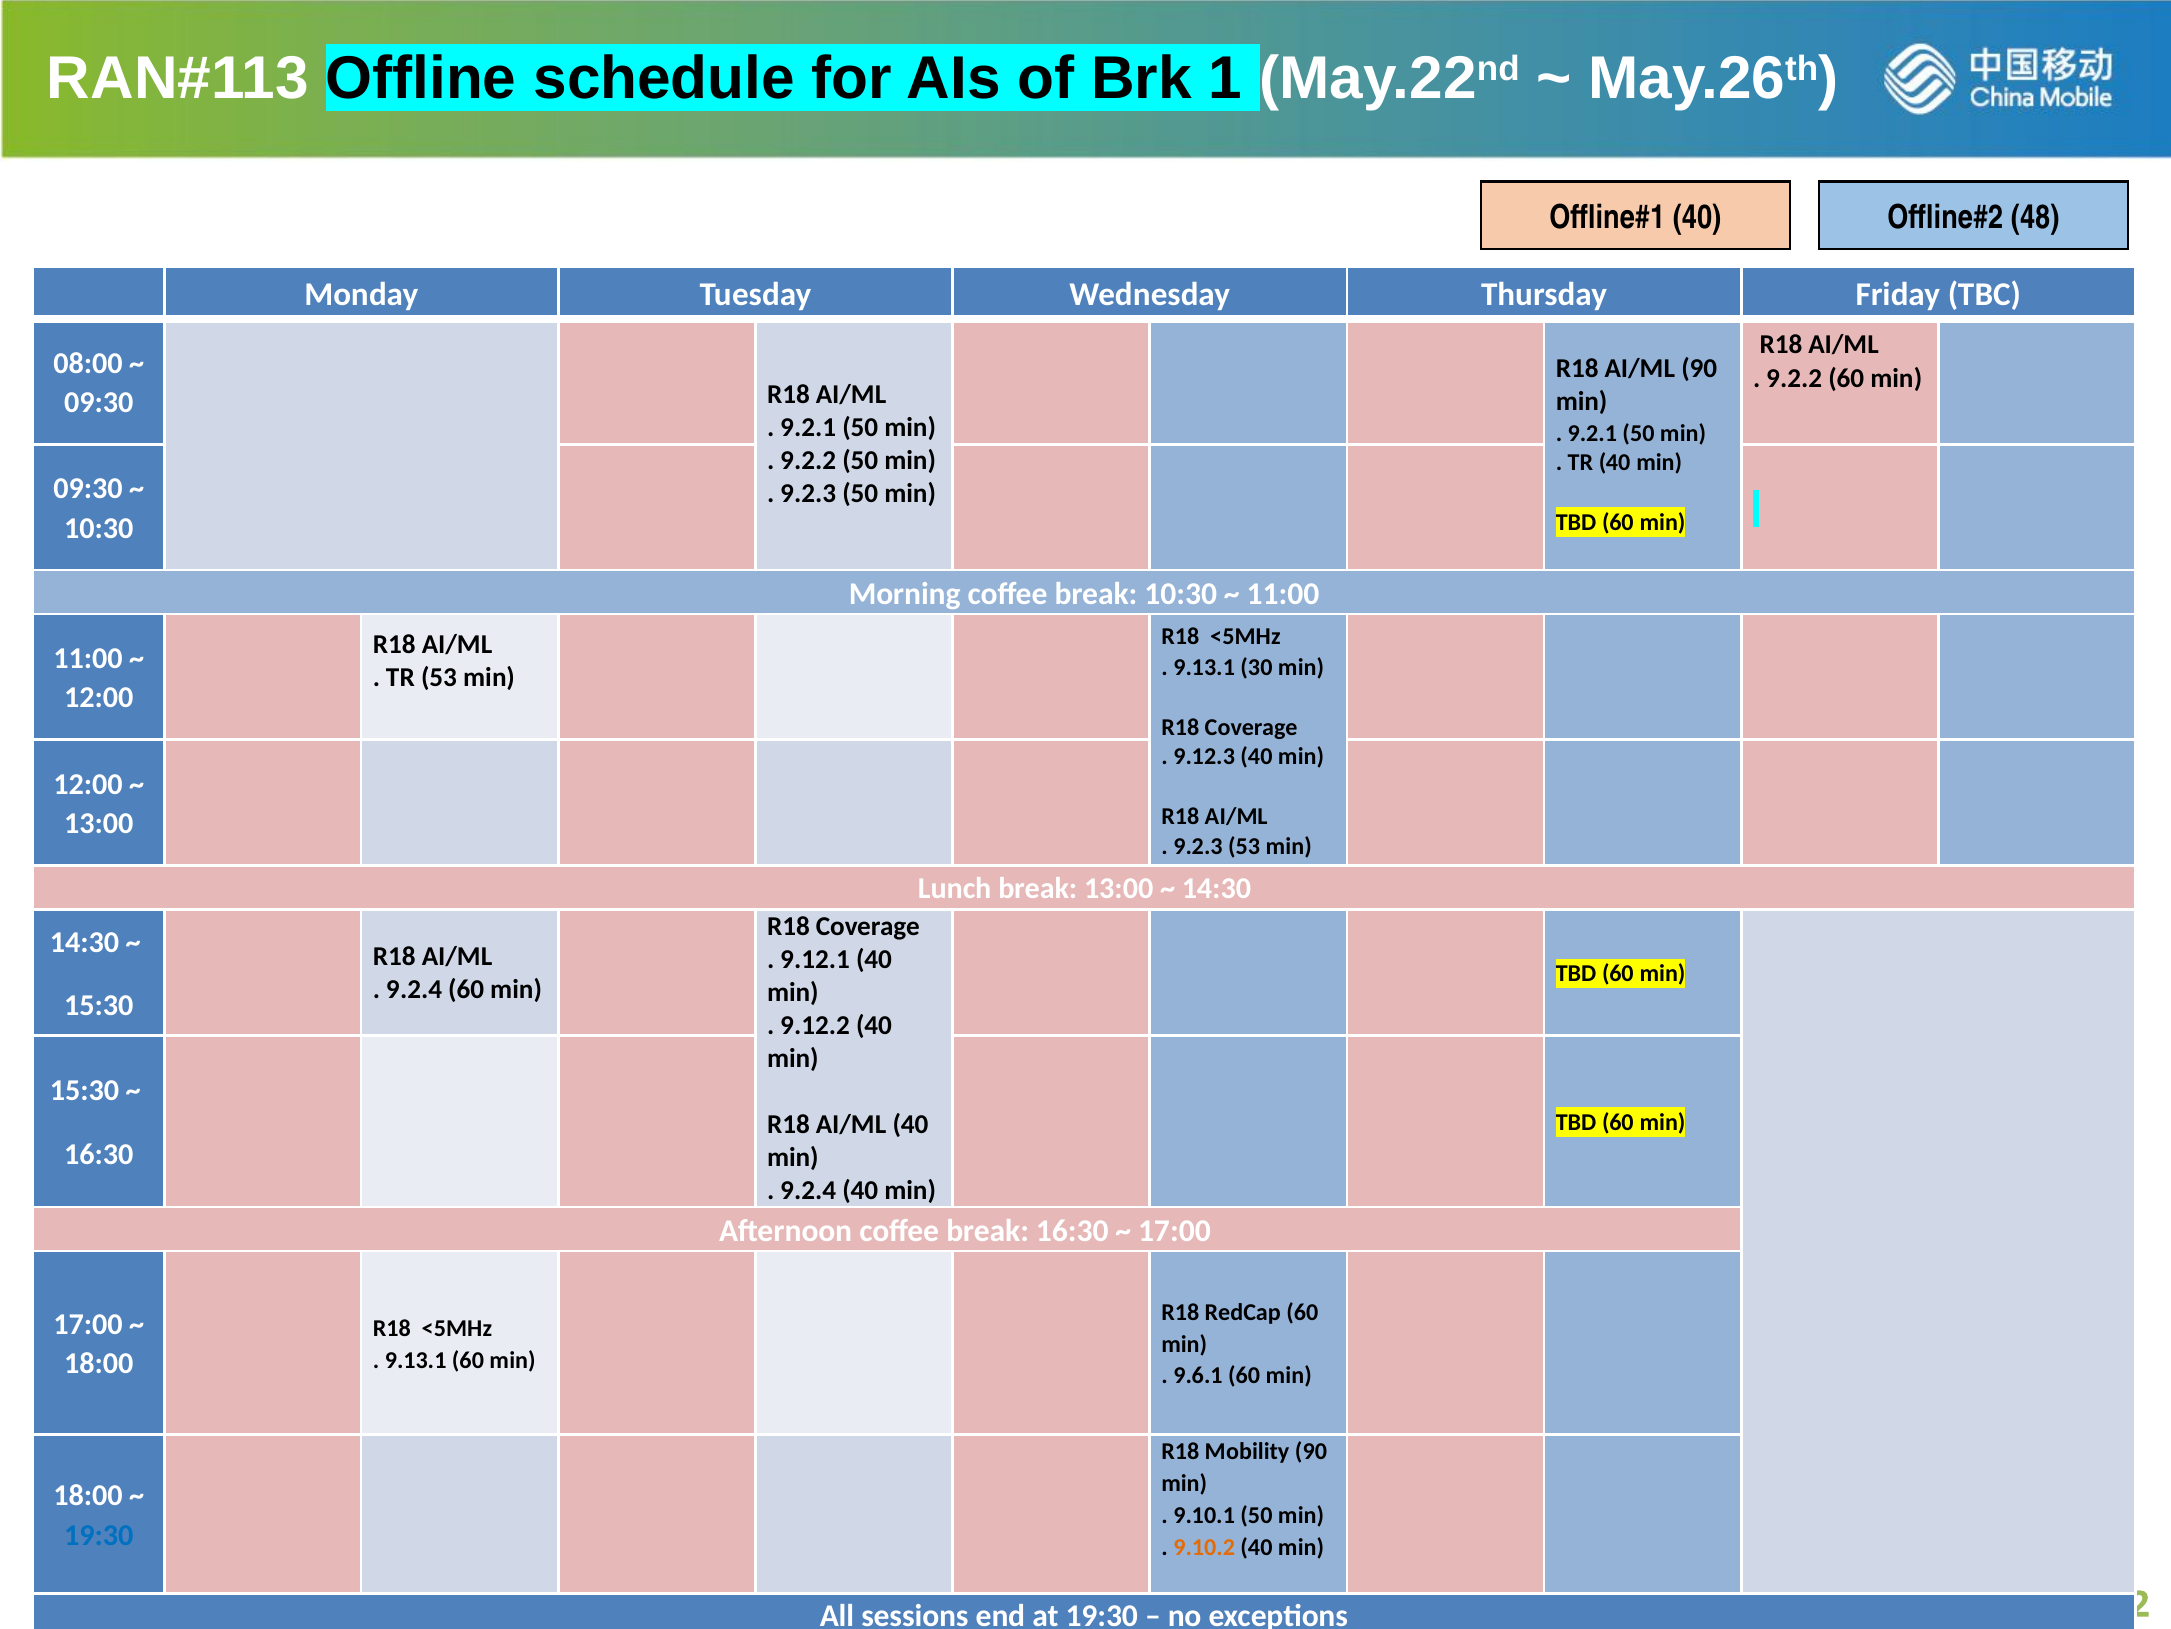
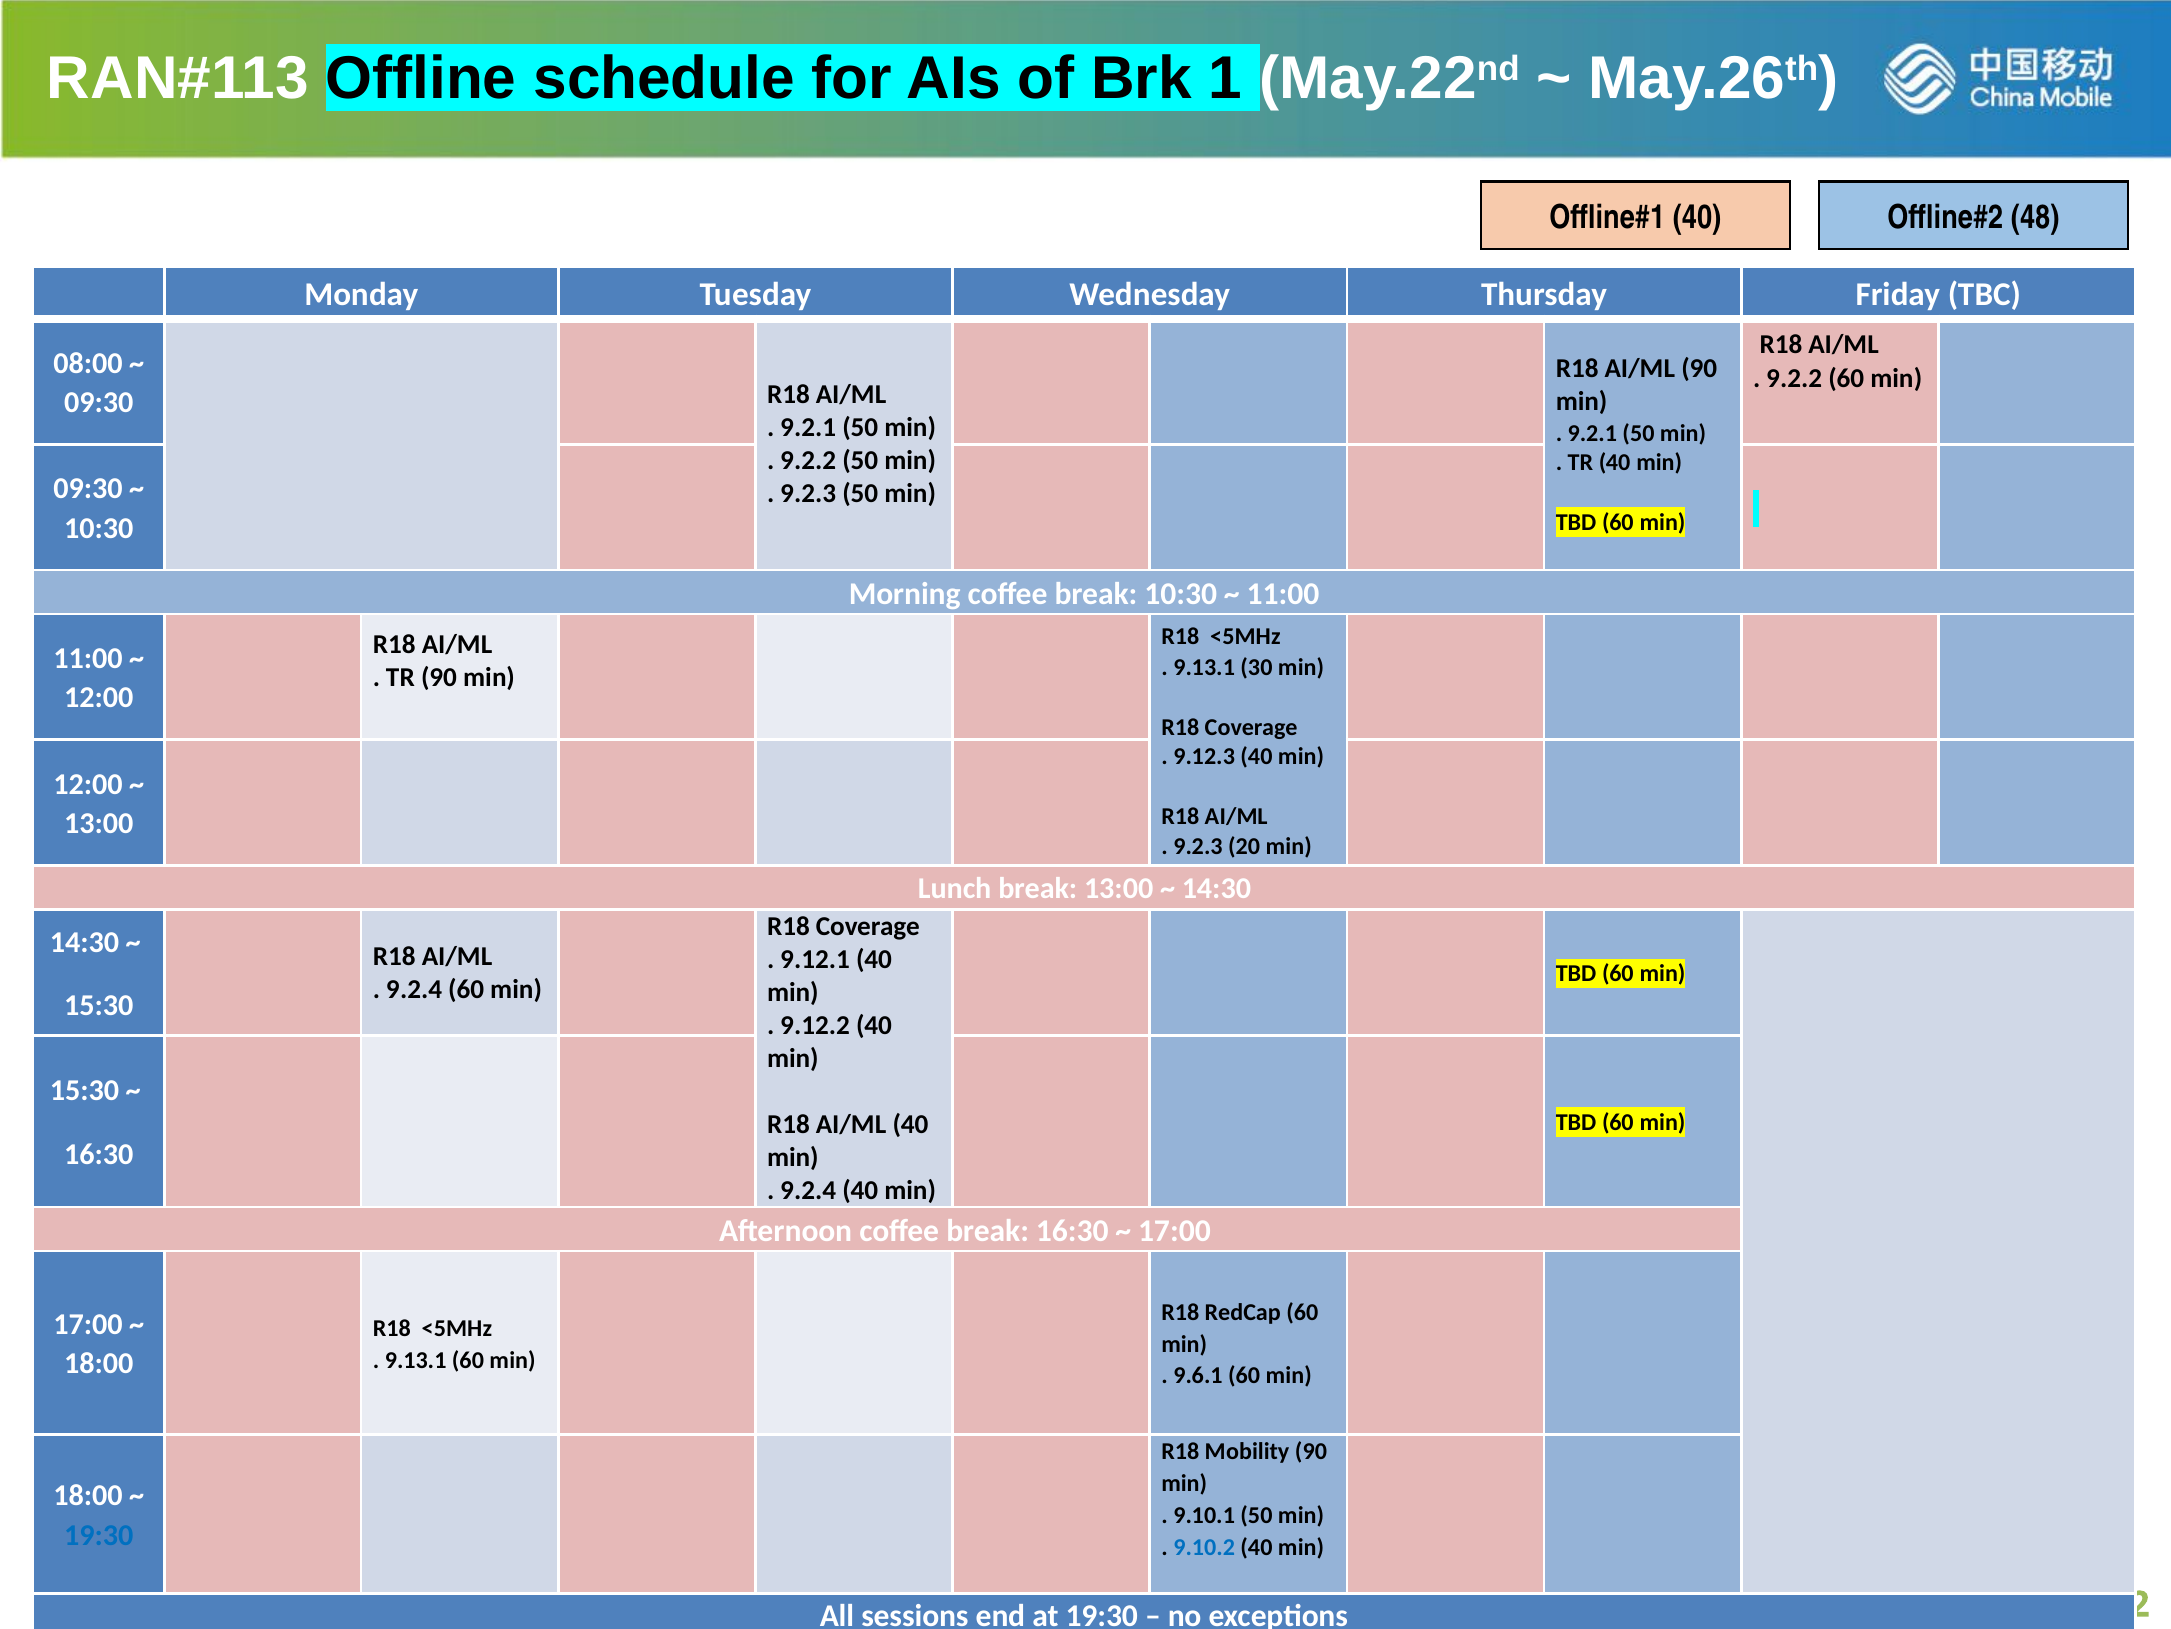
TR 53: 53 -> 90
9.2.3 53: 53 -> 20
9.10.2 colour: orange -> blue
